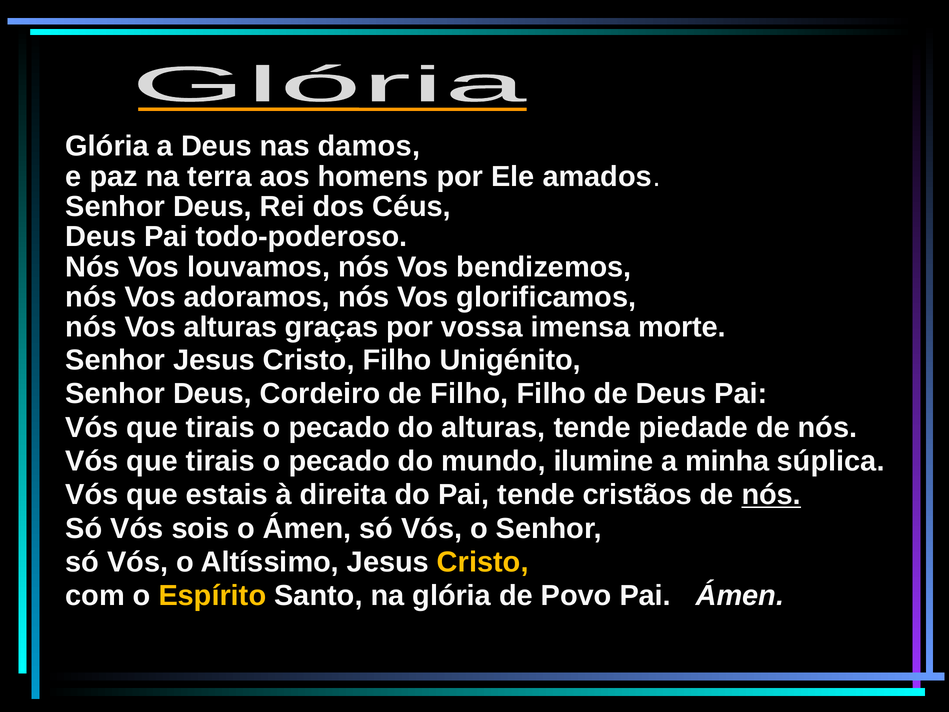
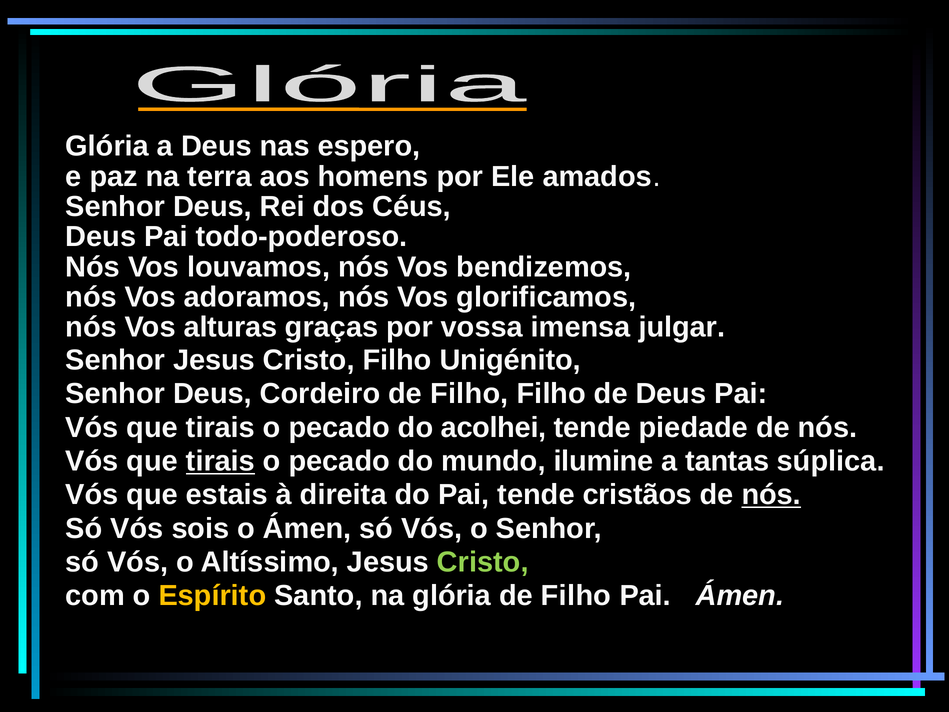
damos: damos -> espero
morte: morte -> julgar
do alturas: alturas -> acolhei
tirais at (220, 461) underline: none -> present
minha: minha -> tantas
Cristo at (483, 562) colour: yellow -> light green
glória de Povo: Povo -> Filho
